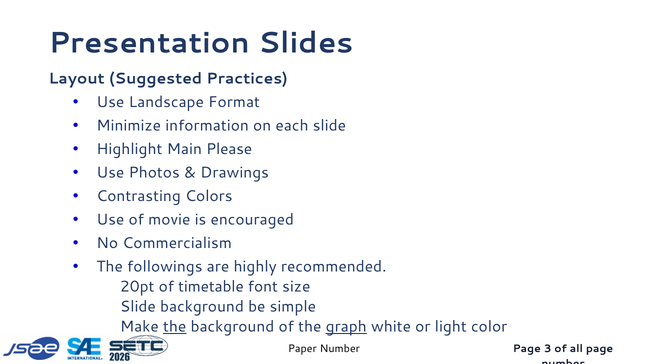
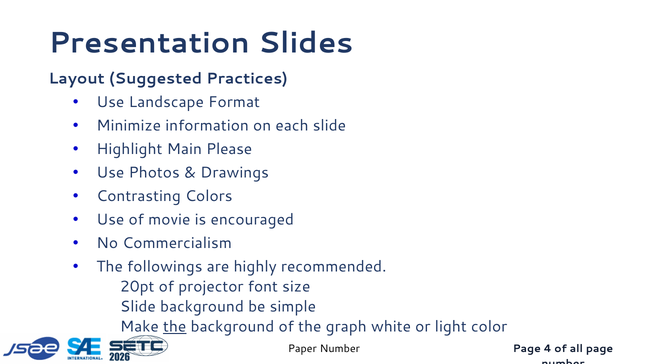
timetable: timetable -> projector
graph underline: present -> none
3: 3 -> 4
